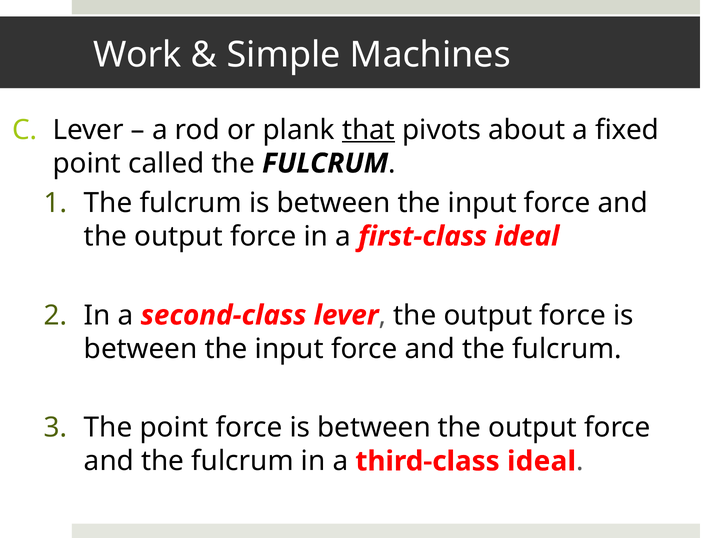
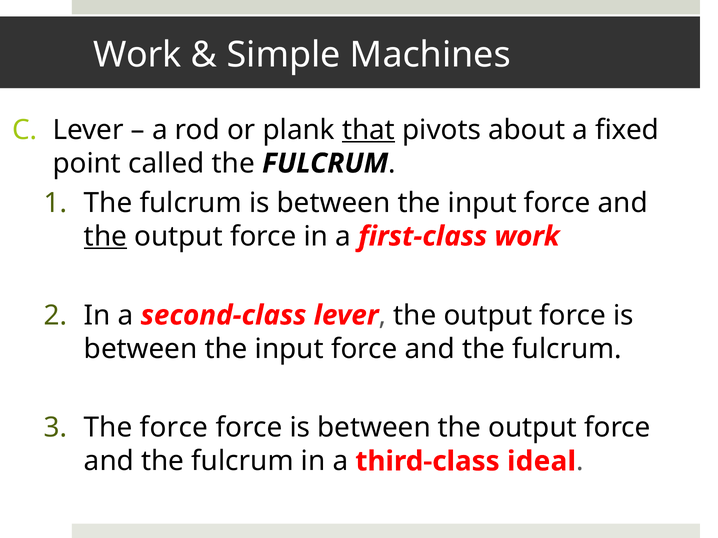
the at (105, 237) underline: none -> present
first-class ideal: ideal -> work
The point: point -> force
